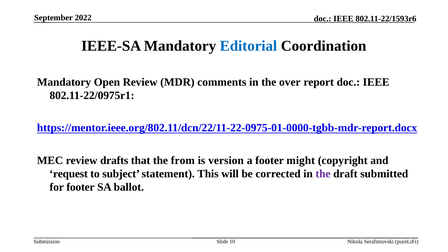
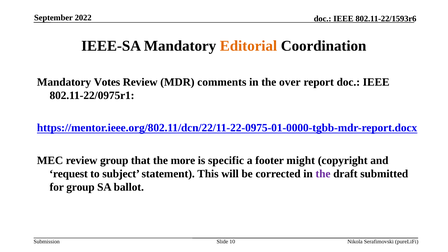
Editorial colour: blue -> orange
Open: Open -> Votes
review drafts: drafts -> group
from: from -> more
version: version -> specific
for footer: footer -> group
